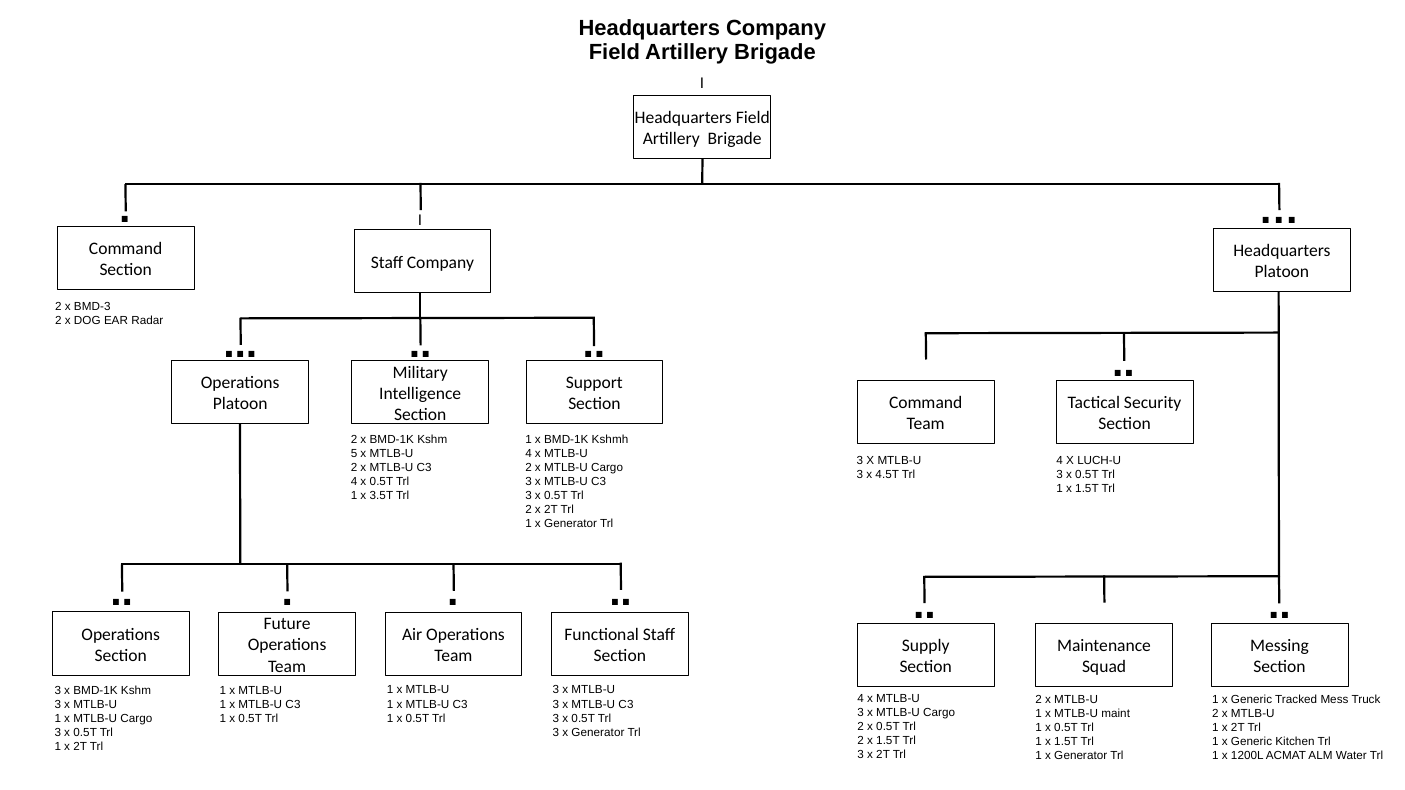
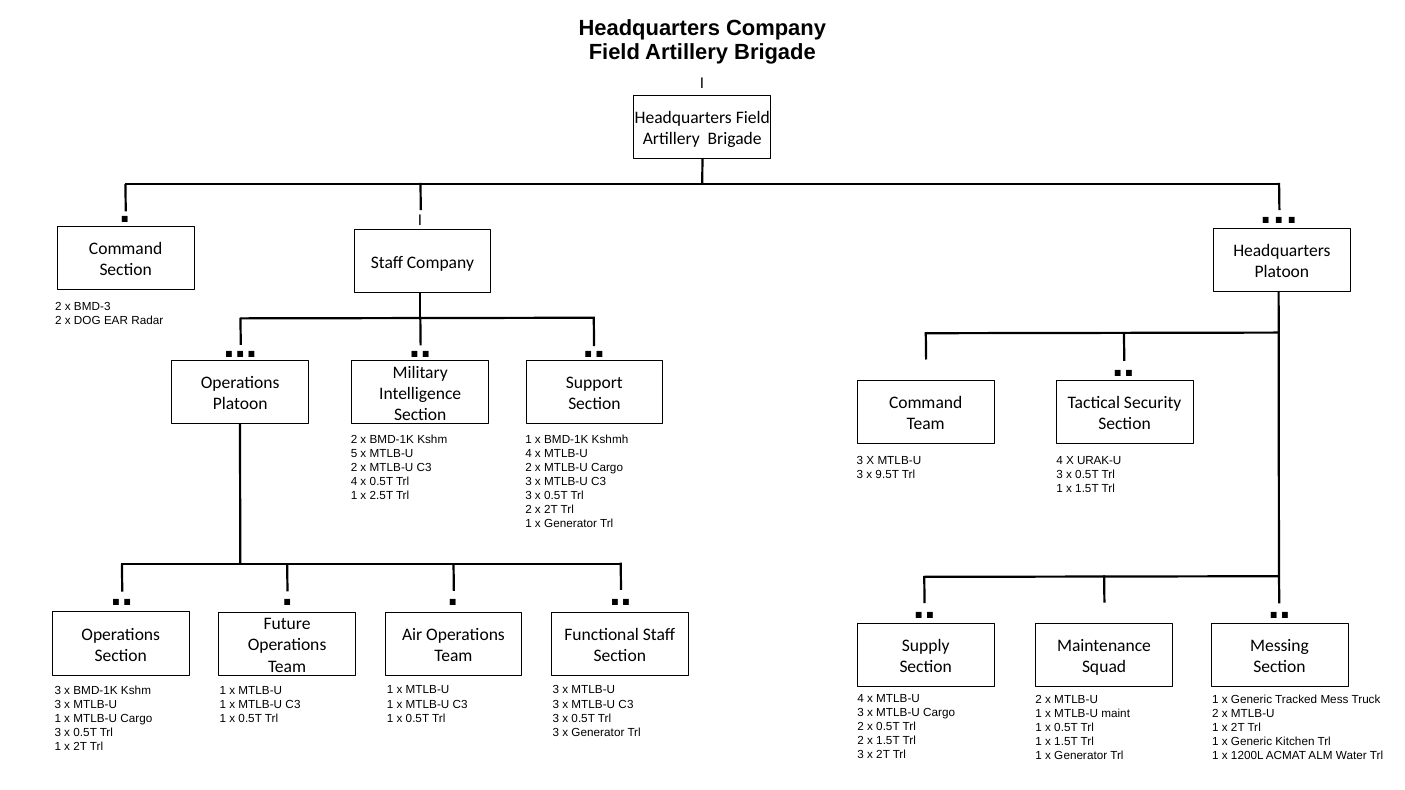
LUCH-U: LUCH-U -> URAK-U
4.5T: 4.5T -> 9.5T
3.5T: 3.5T -> 2.5T
